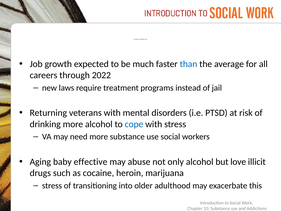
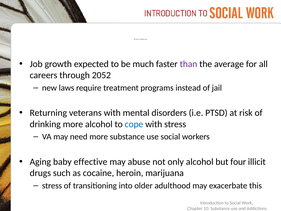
than colour: blue -> purple
2022: 2022 -> 2052
love: love -> four
